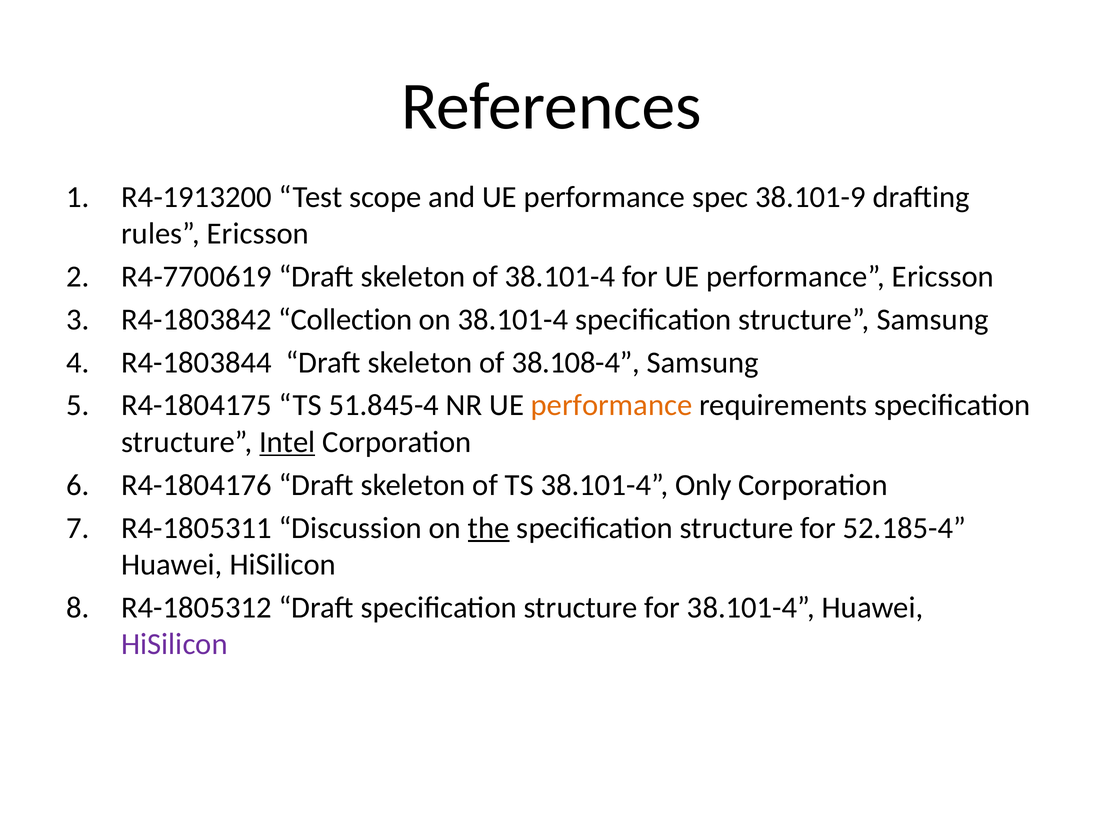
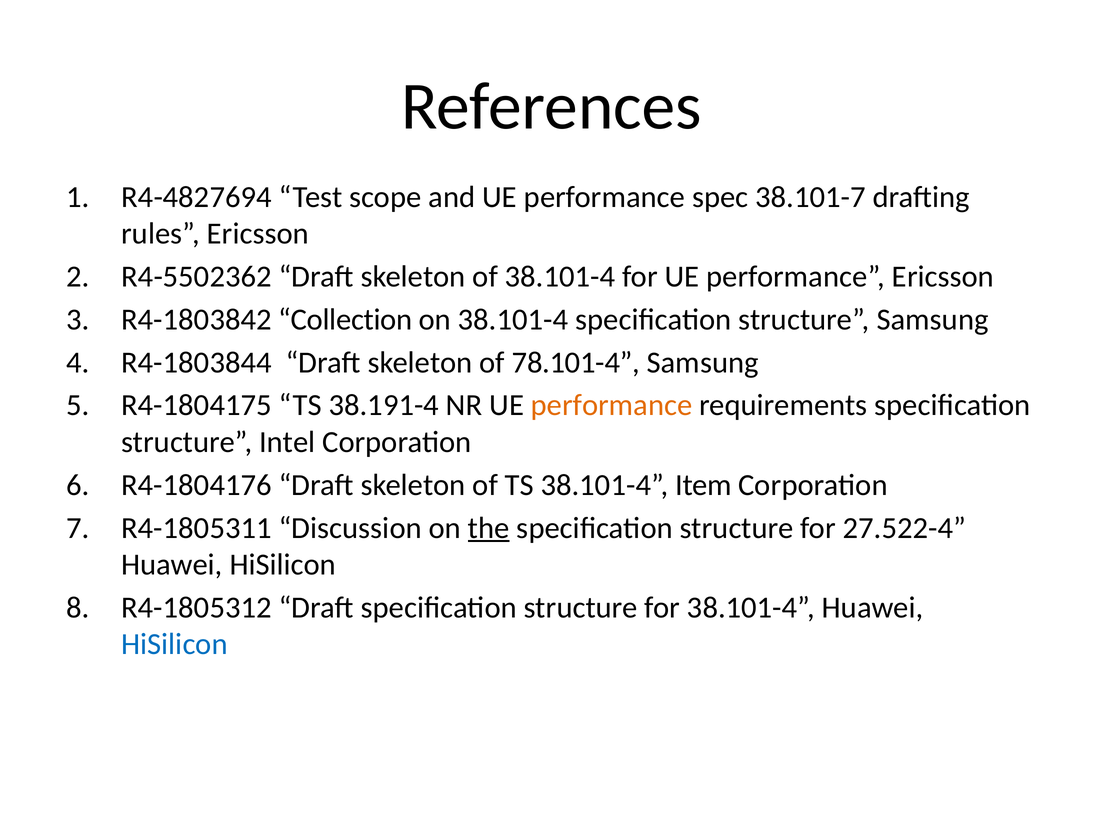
R4-1913200: R4-1913200 -> R4-4827694
38.101-9: 38.101-9 -> 38.101-7
R4-7700619: R4-7700619 -> R4-5502362
38.108-4: 38.108-4 -> 78.101-4
51.845-4: 51.845-4 -> 38.191-4
Intel underline: present -> none
Only: Only -> Item
52.185-4: 52.185-4 -> 27.522-4
HiSilicon at (174, 645) colour: purple -> blue
